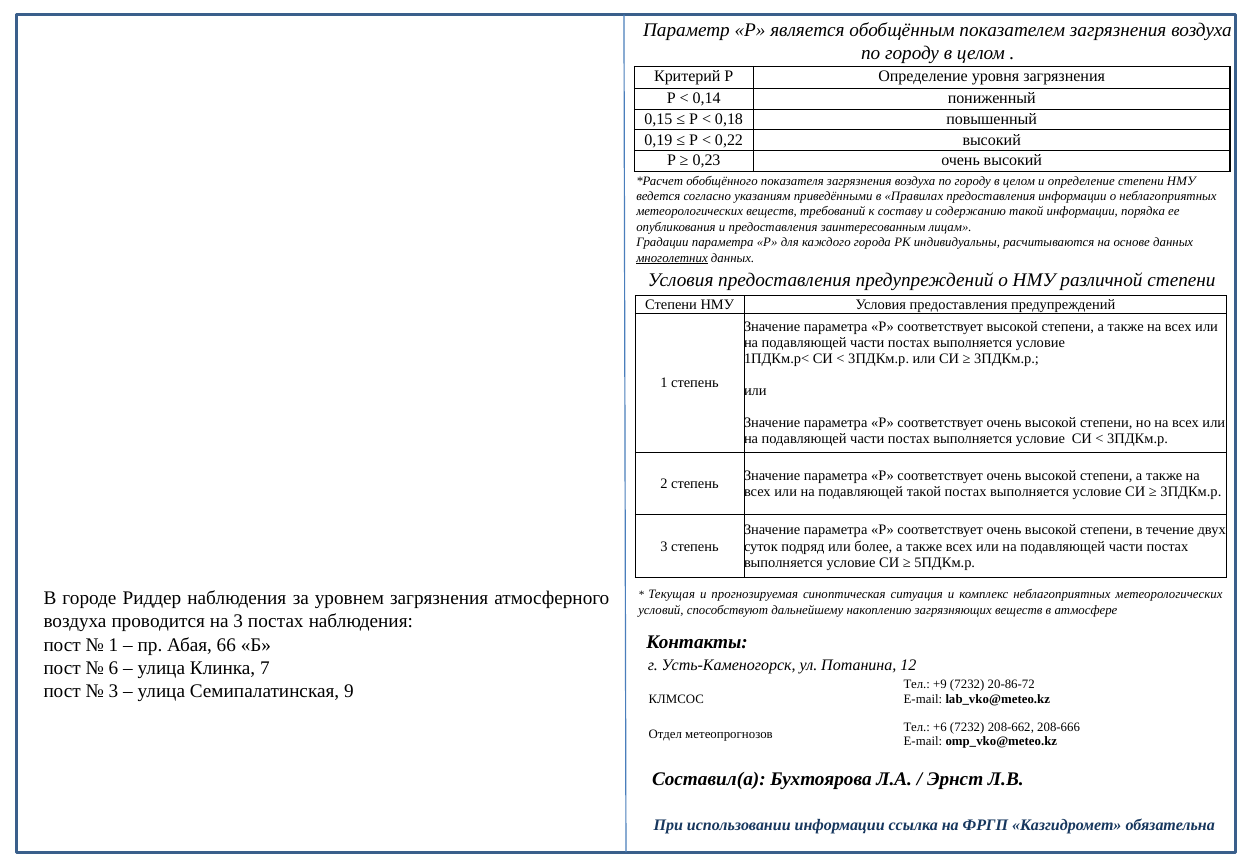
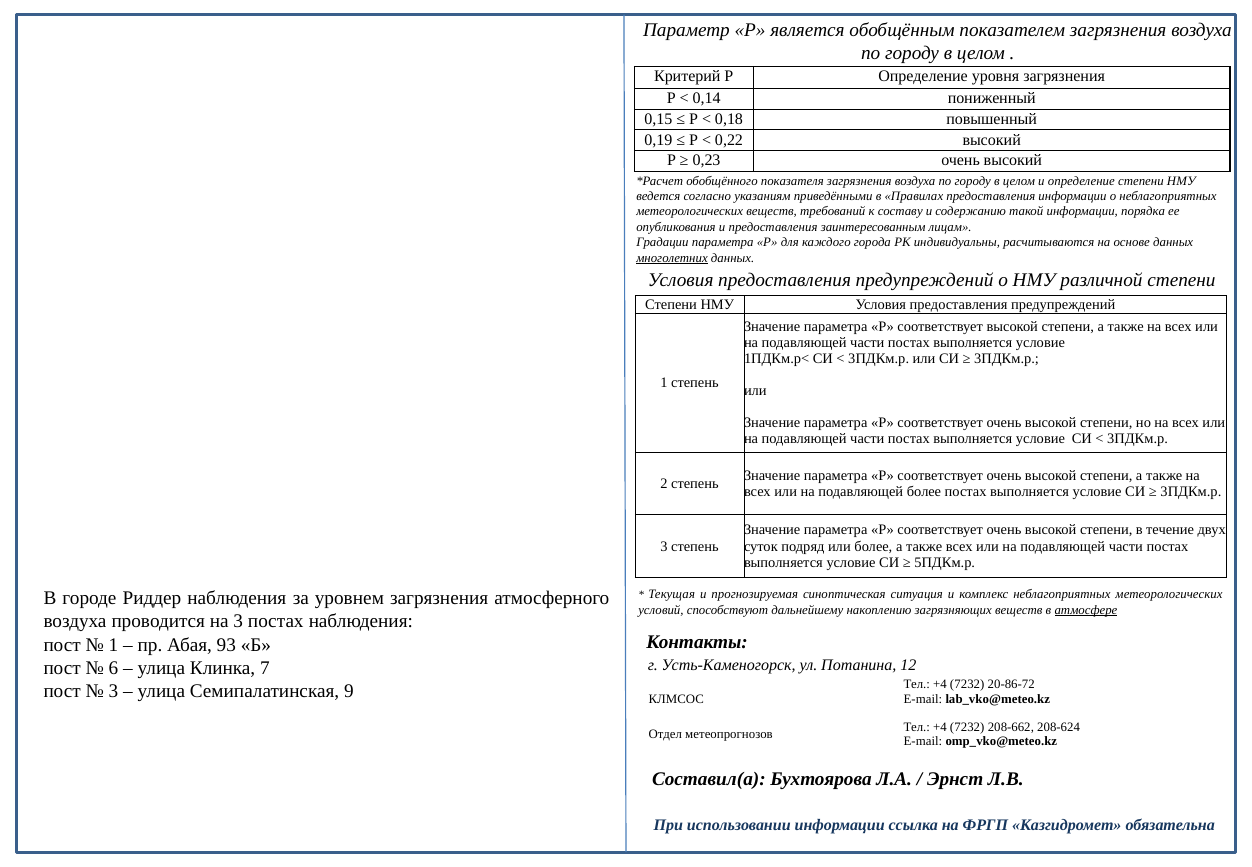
подавляющей такой: такой -> более
атмосфере underline: none -> present
66: 66 -> 93
+9 at (940, 684): +9 -> +4
+6 at (940, 727): +6 -> +4
208-666: 208-666 -> 208-624
